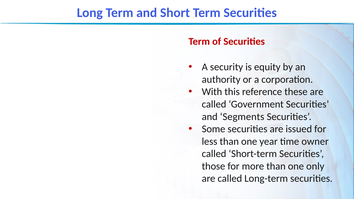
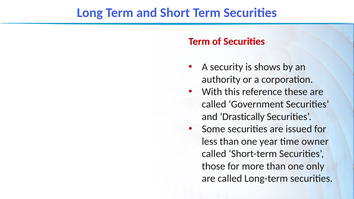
equity: equity -> shows
Segments: Segments -> Drastically
